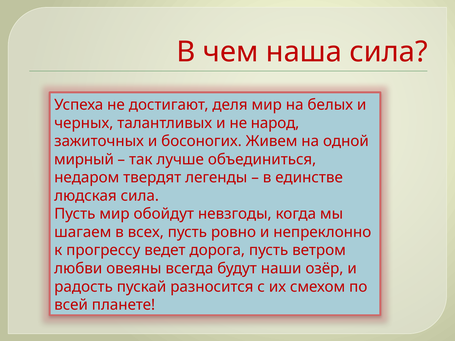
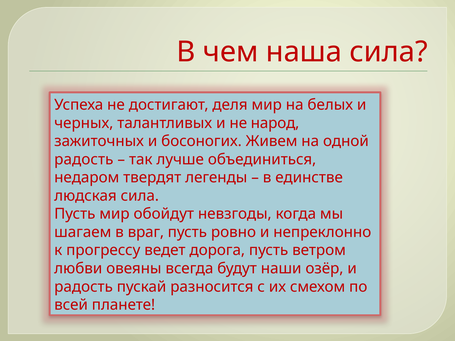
мирный at (84, 160): мирный -> радость
всех: всех -> враг
